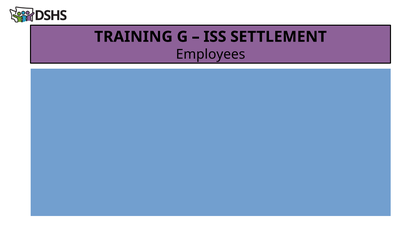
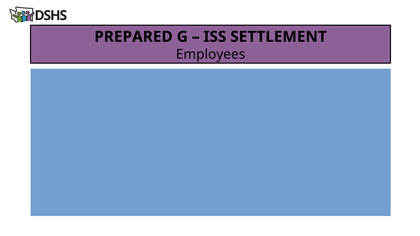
TRAINING: TRAINING -> PREPARED
